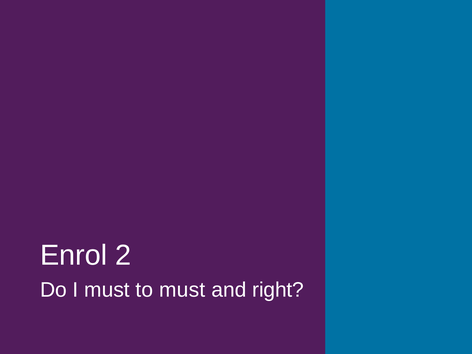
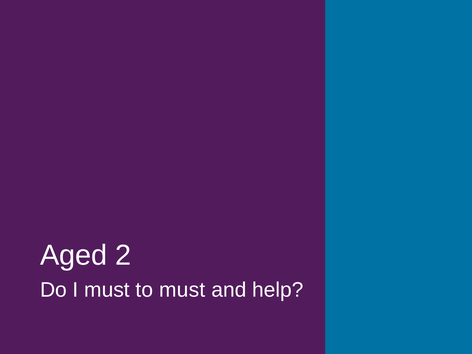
Enrol: Enrol -> Aged
right: right -> help
